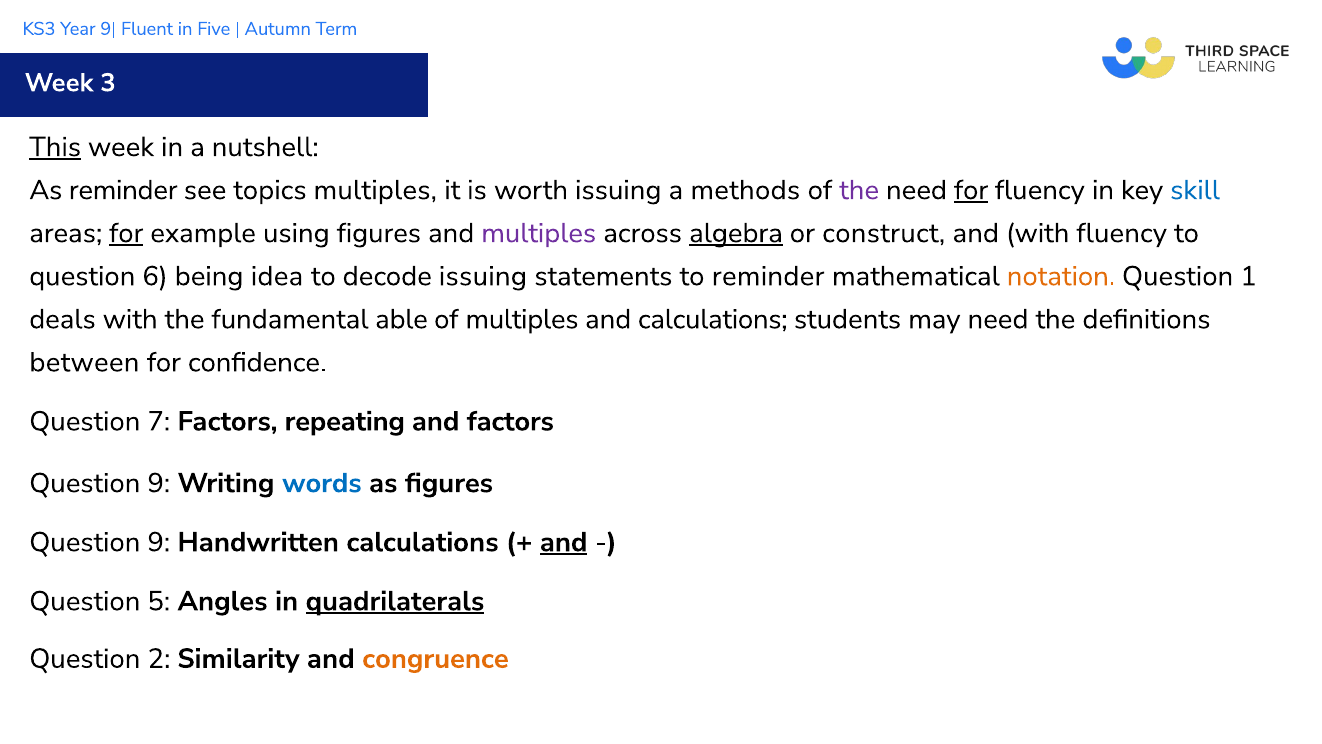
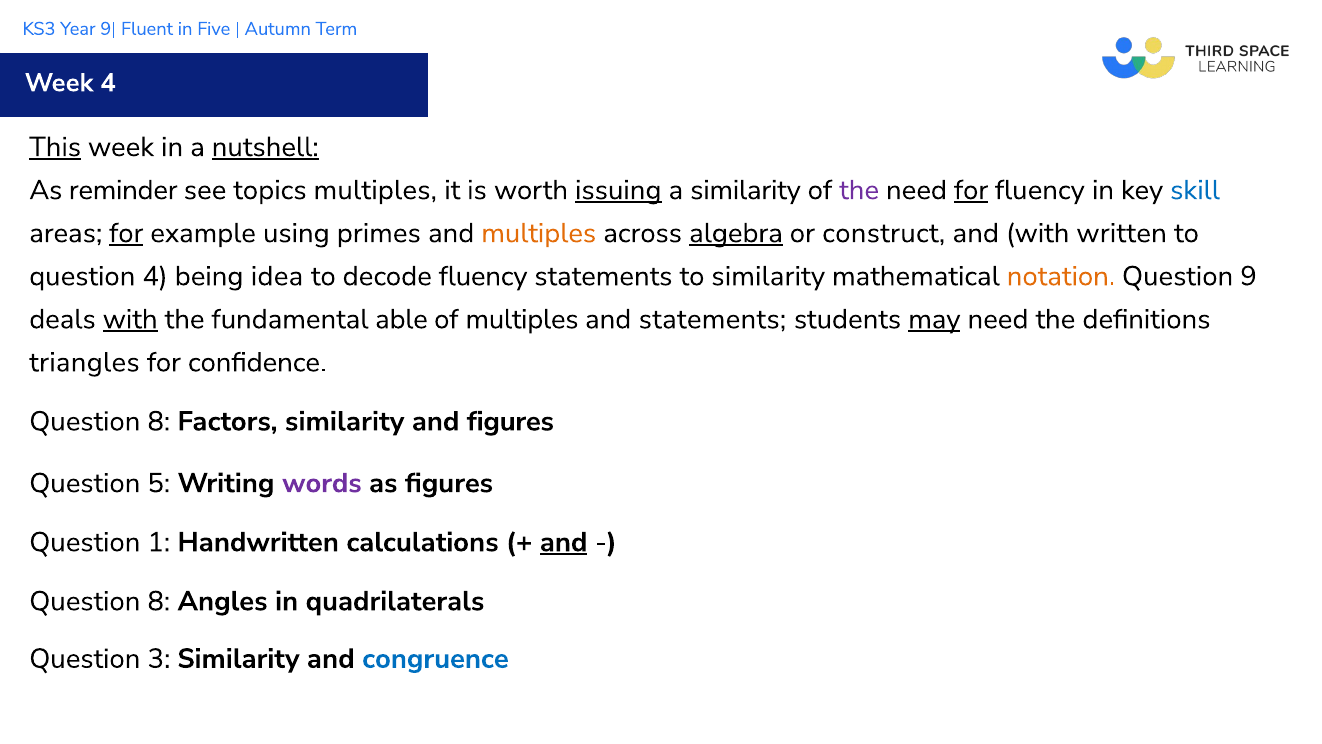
Week 3: 3 -> 4
nutshell underline: none -> present
issuing at (618, 190) underline: none -> present
a methods: methods -> similarity
using figures: figures -> primes
multiples at (539, 233) colour: purple -> orange
with fluency: fluency -> written
question 6: 6 -> 4
decode issuing: issuing -> fluency
to reminder: reminder -> similarity
1: 1 -> 9
with at (130, 319) underline: none -> present
and calculations: calculations -> statements
may underline: none -> present
between: between -> triangles
7 at (159, 421): 7 -> 8
Factors repeating: repeating -> similarity
and factors: factors -> figures
9 at (159, 483): 9 -> 5
words colour: blue -> purple
9 at (159, 542): 9 -> 1
5 at (159, 601): 5 -> 8
quadrilaterals underline: present -> none
2: 2 -> 3
congruence colour: orange -> blue
